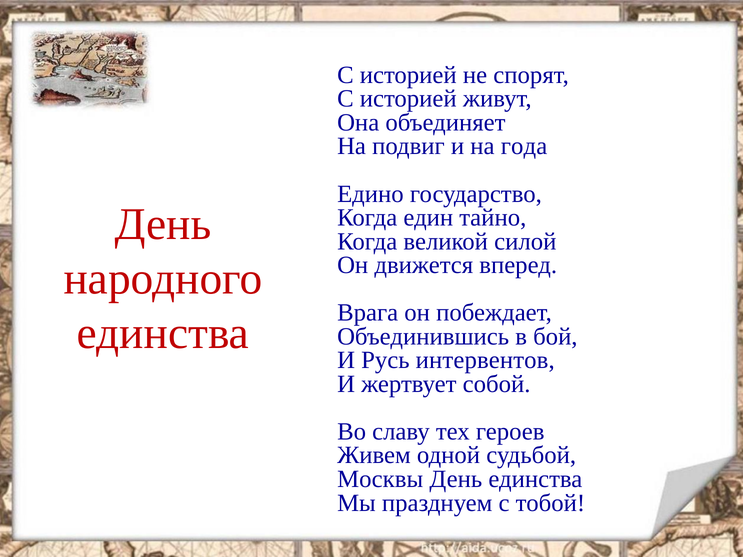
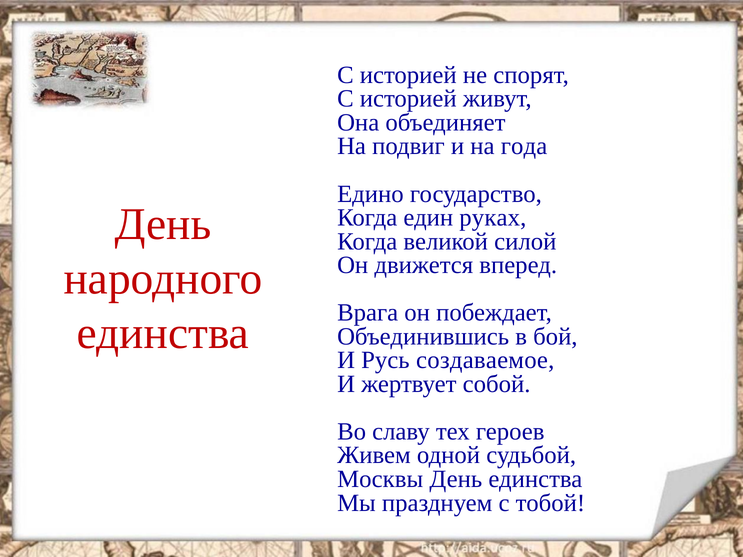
тайно: тайно -> руках
интервентов: интервентов -> создаваемое
